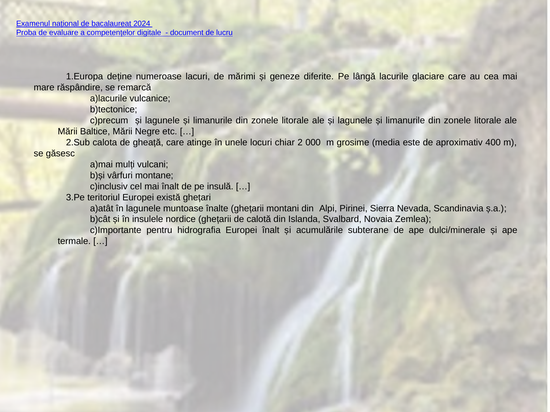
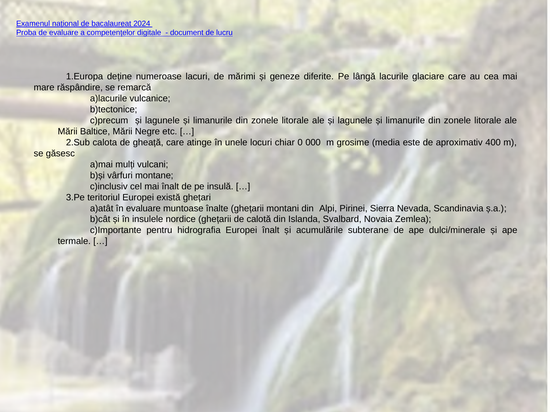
2: 2 -> 0
în lagunele: lagunele -> evaluare
